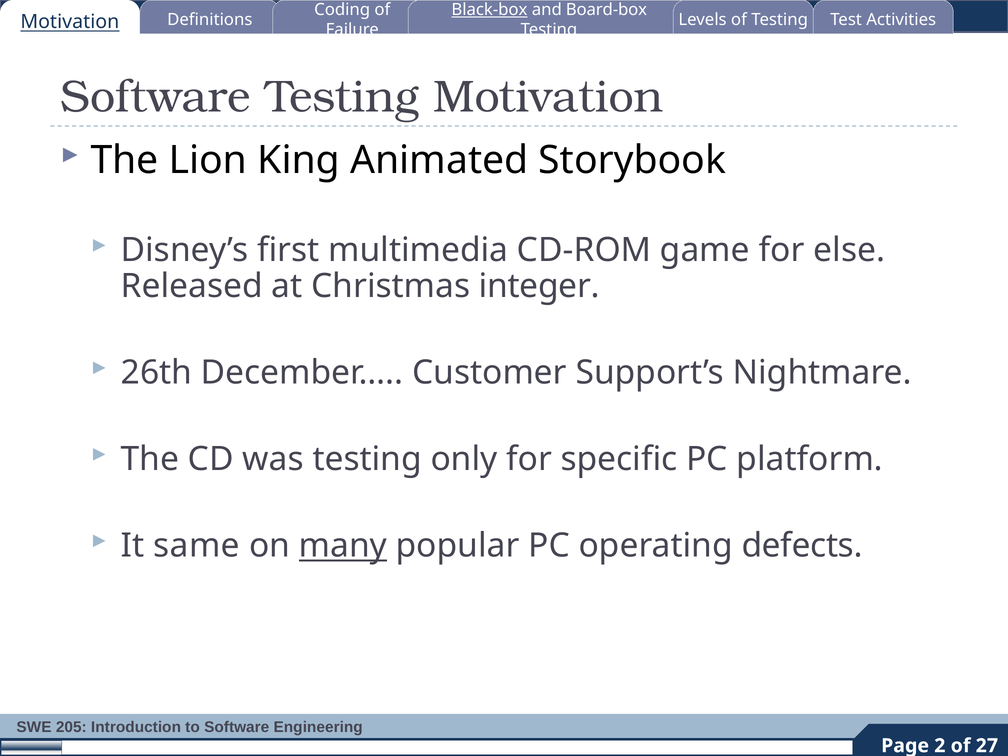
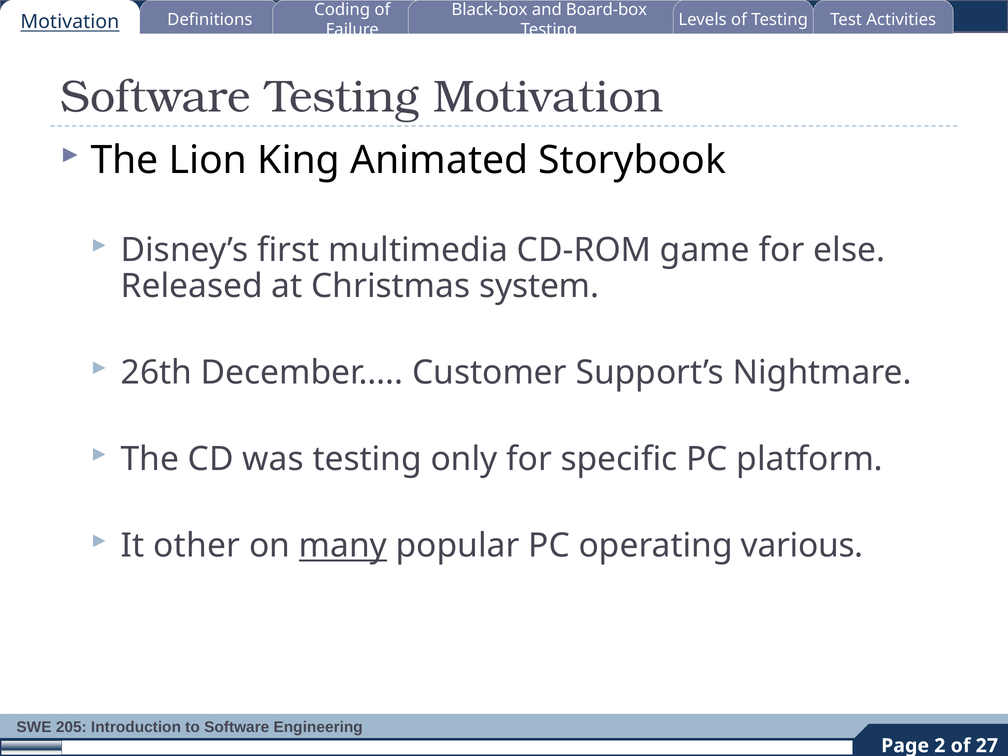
Black-box underline: present -> none
integer: integer -> system
same: same -> other
defects: defects -> various
